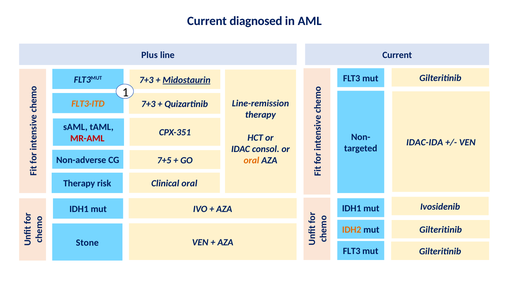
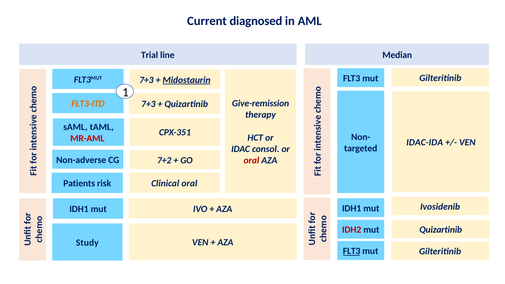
Plus: Plus -> Trial
line Current: Current -> Median
Line-remission: Line-remission -> Give-remission
7+5: 7+5 -> 7+2
oral at (251, 160) colour: orange -> red
Therapy at (79, 184): Therapy -> Patients
IDH2 colour: orange -> red
Gilteritinib at (441, 230): Gilteritinib -> Quizartinib
Stone: Stone -> Study
FLT3 at (352, 251) underline: none -> present
